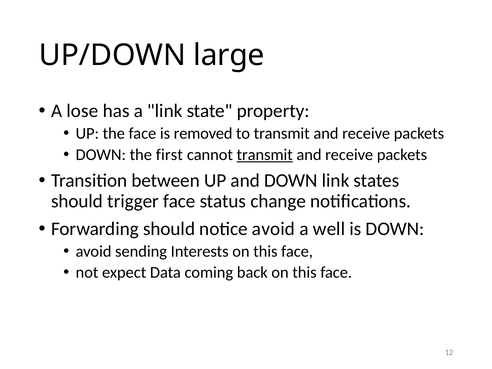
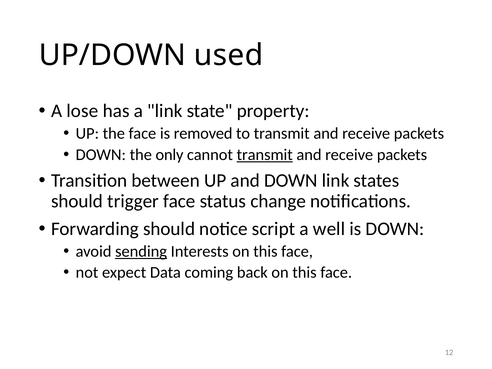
large: large -> used
first: first -> only
notice avoid: avoid -> script
sending underline: none -> present
